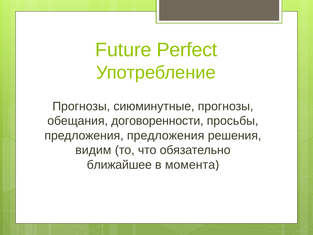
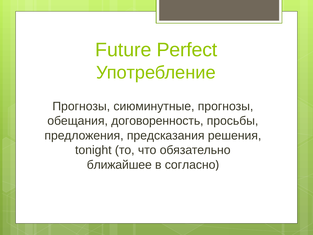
договоренности: договоренности -> договоренность
предложения предложения: предложения -> предсказания
видим: видим -> tonight
момента: момента -> согласно
